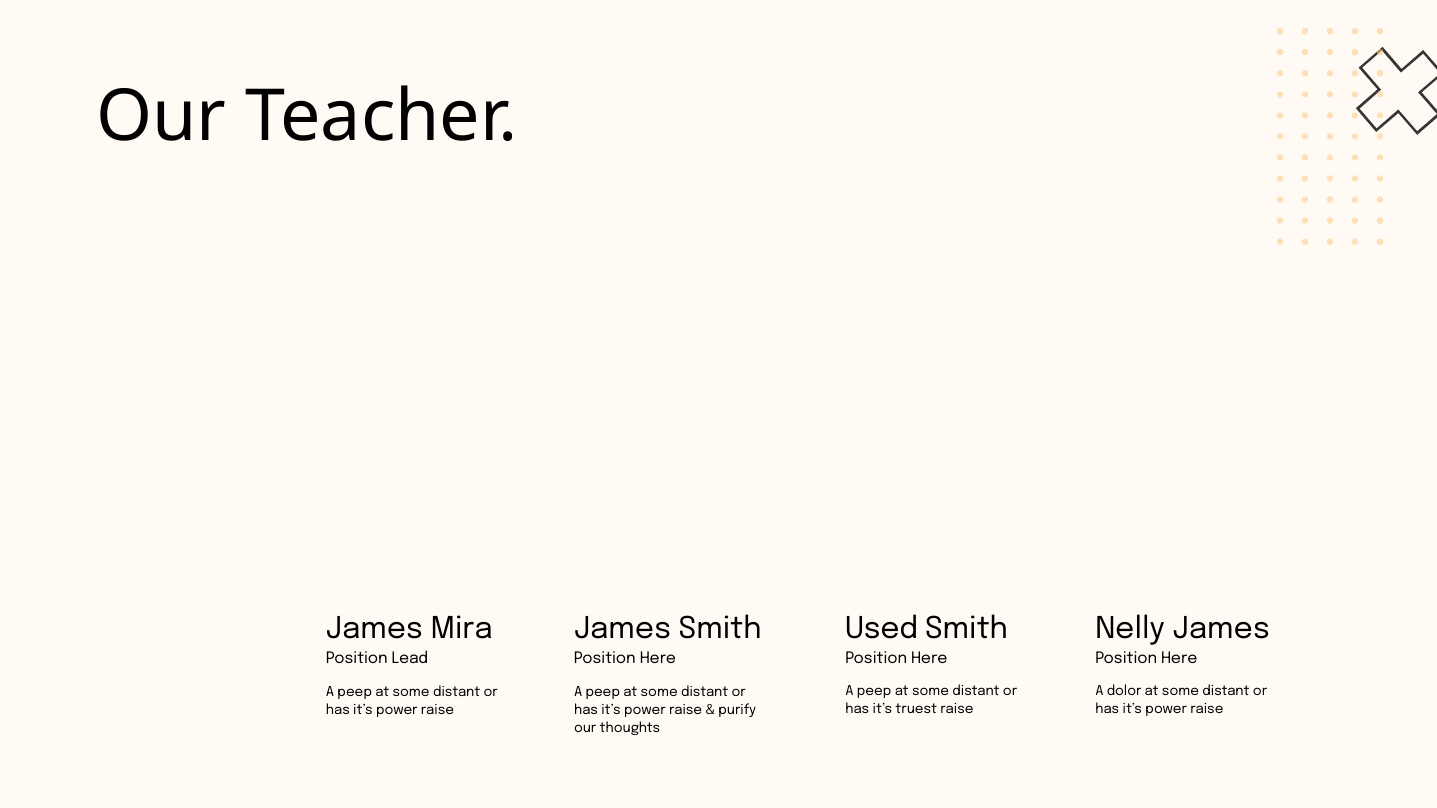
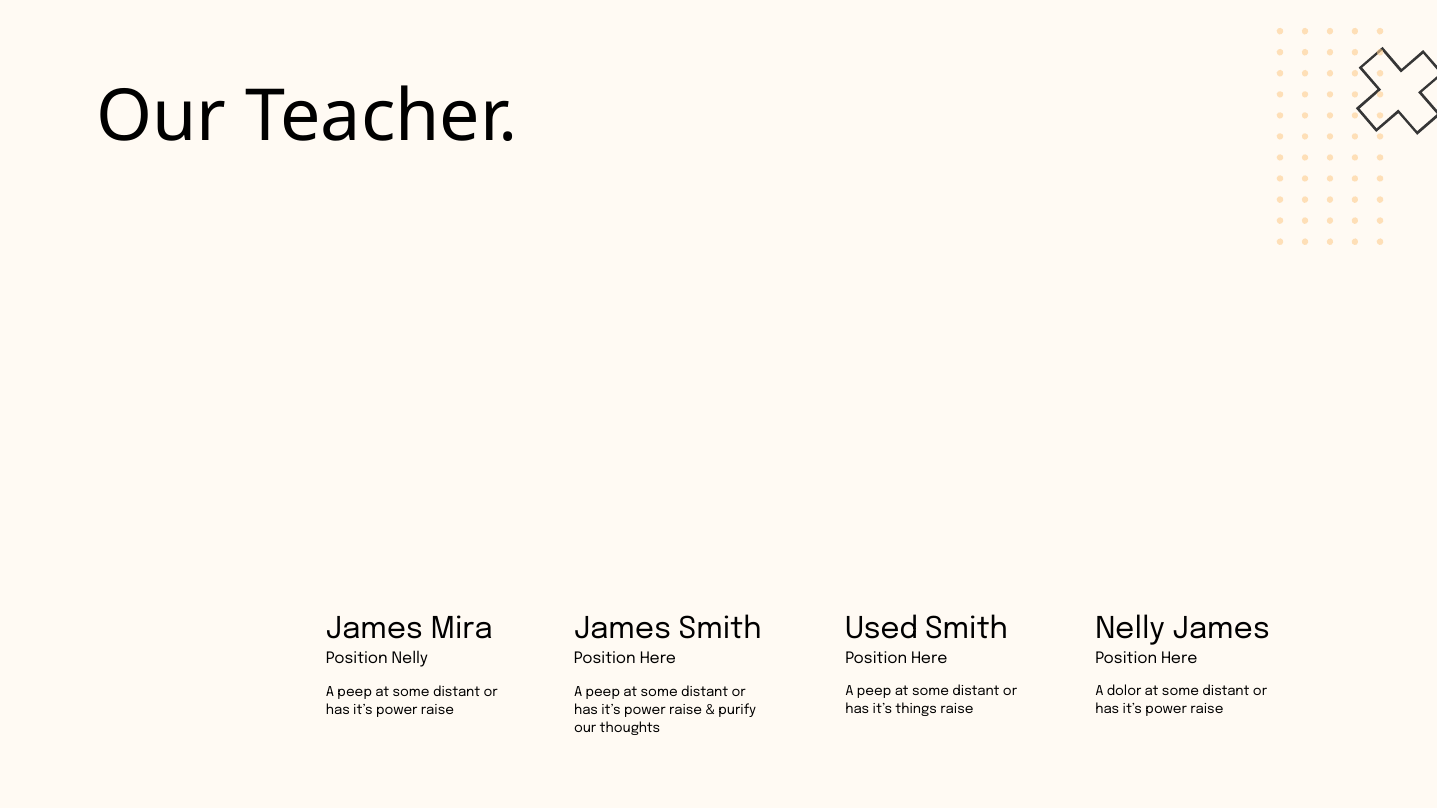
Position Lead: Lead -> Nelly
truest: truest -> things
